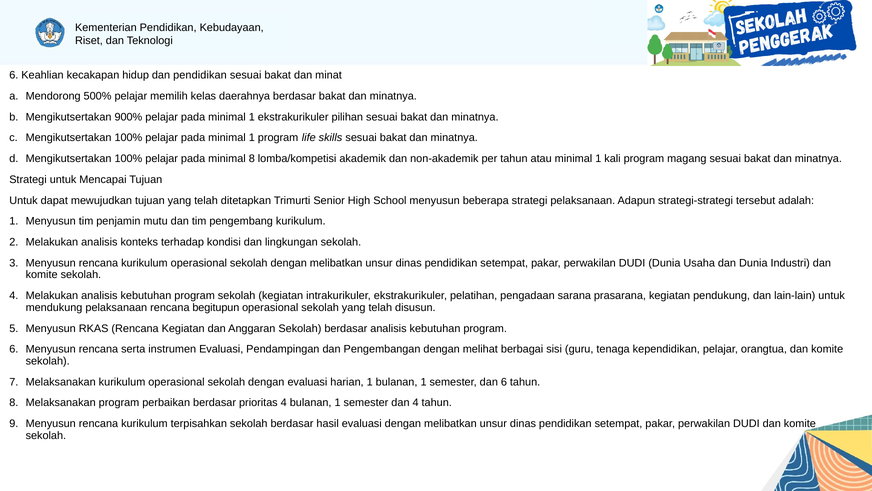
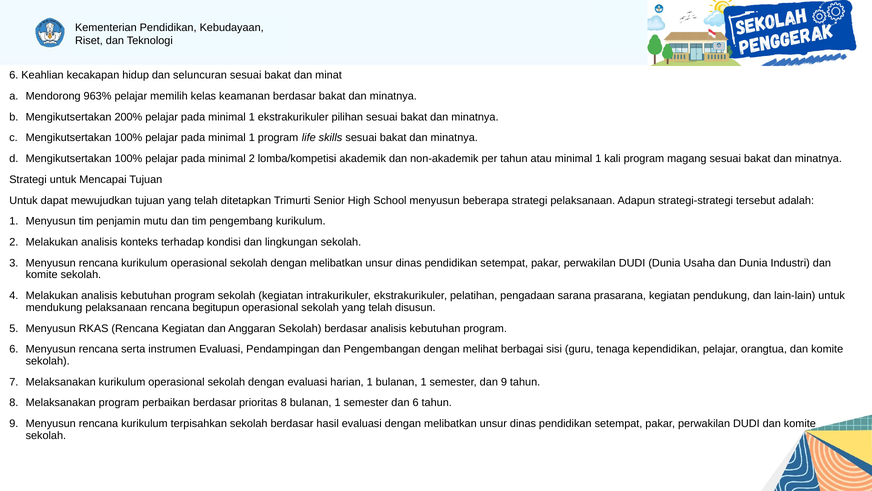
dan pendidikan: pendidikan -> seluncuran
500%: 500% -> 963%
daerahnya: daerahnya -> keamanan
900%: 900% -> 200%
minimal 8: 8 -> 2
dan 6: 6 -> 9
prioritas 4: 4 -> 8
dan 4: 4 -> 6
